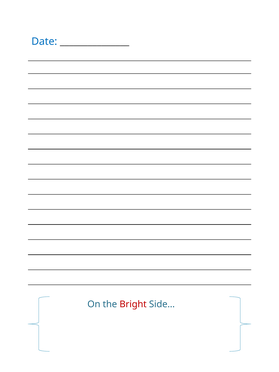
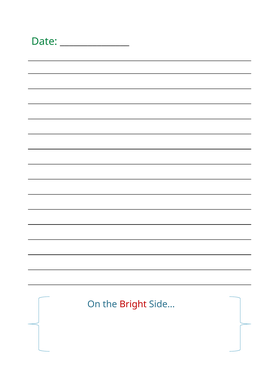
Date colour: blue -> green
